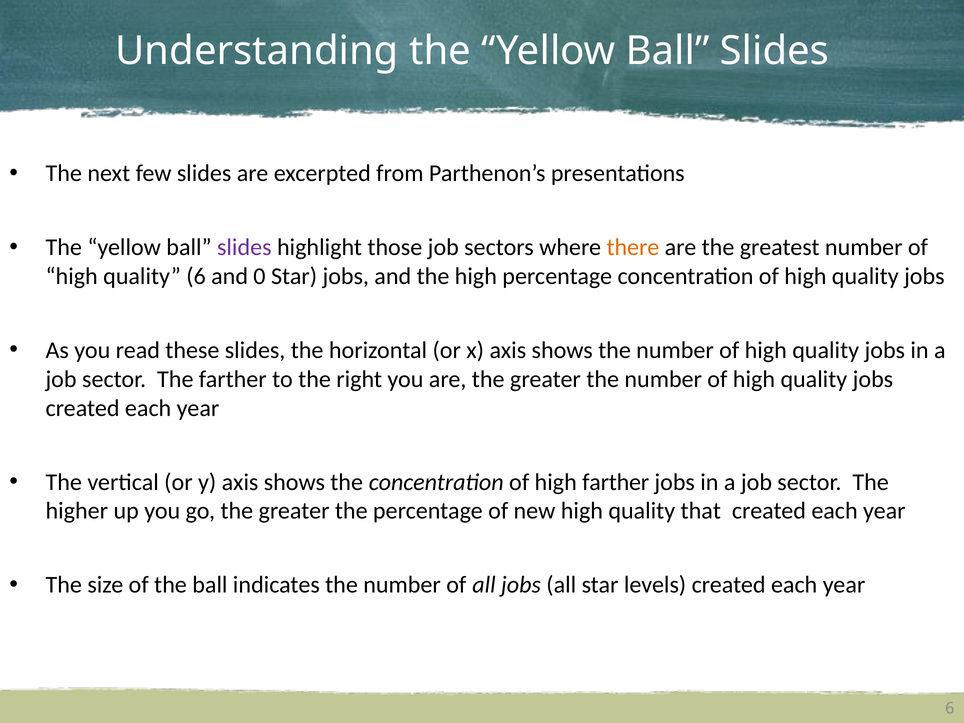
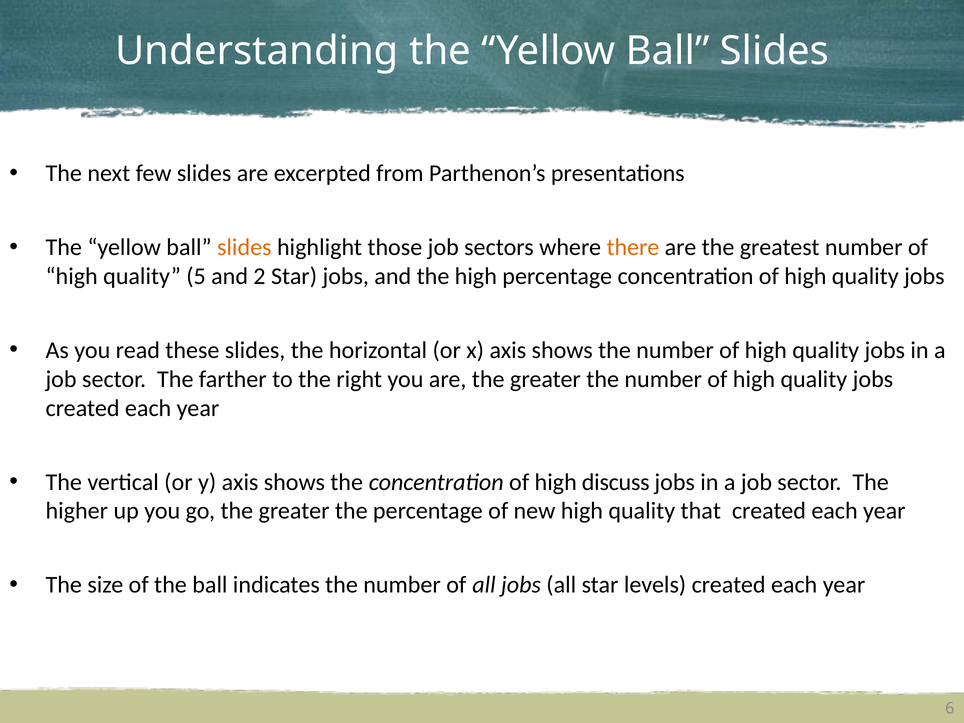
slides at (244, 247) colour: purple -> orange
quality 6: 6 -> 5
0: 0 -> 2
high farther: farther -> discuss
